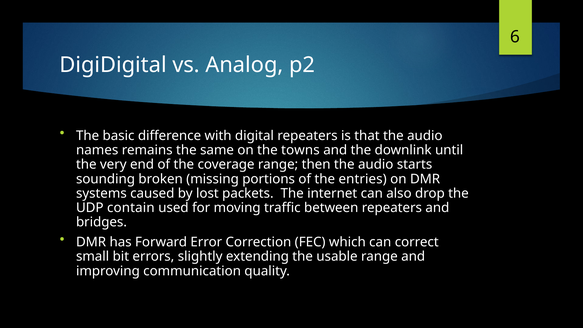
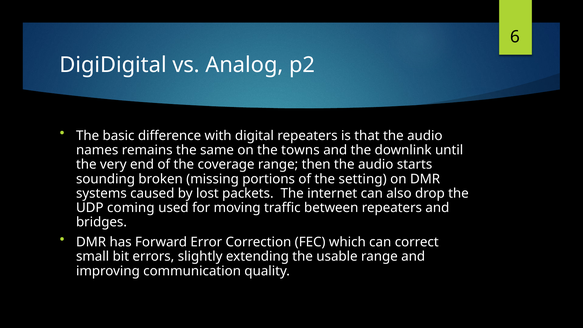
entries: entries -> setting
contain: contain -> coming
